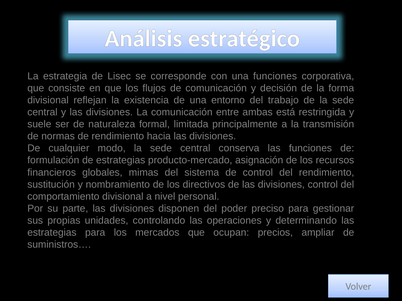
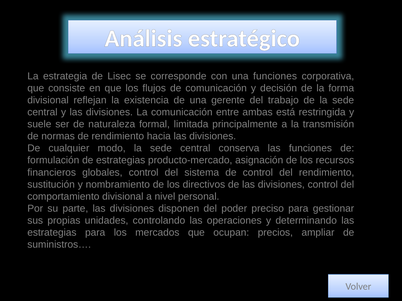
entorno: entorno -> gerente
globales mimas: mimas -> control
